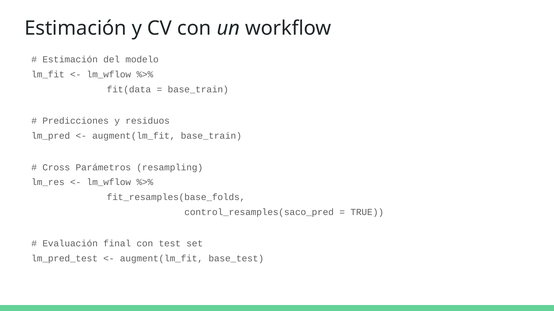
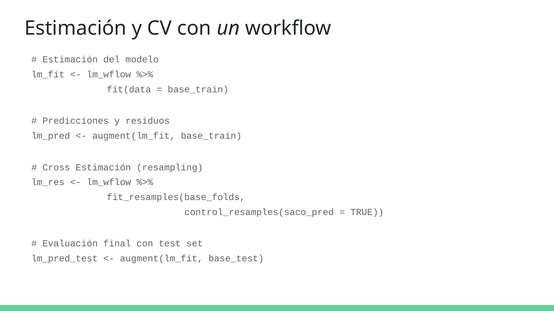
Cross Parámetros: Parámetros -> Estimación
